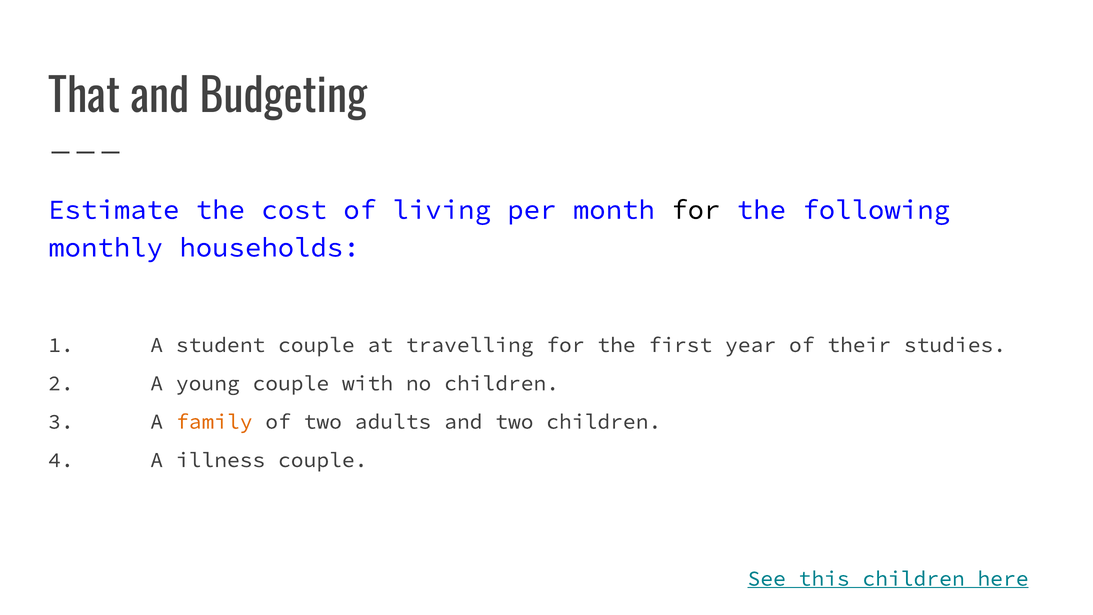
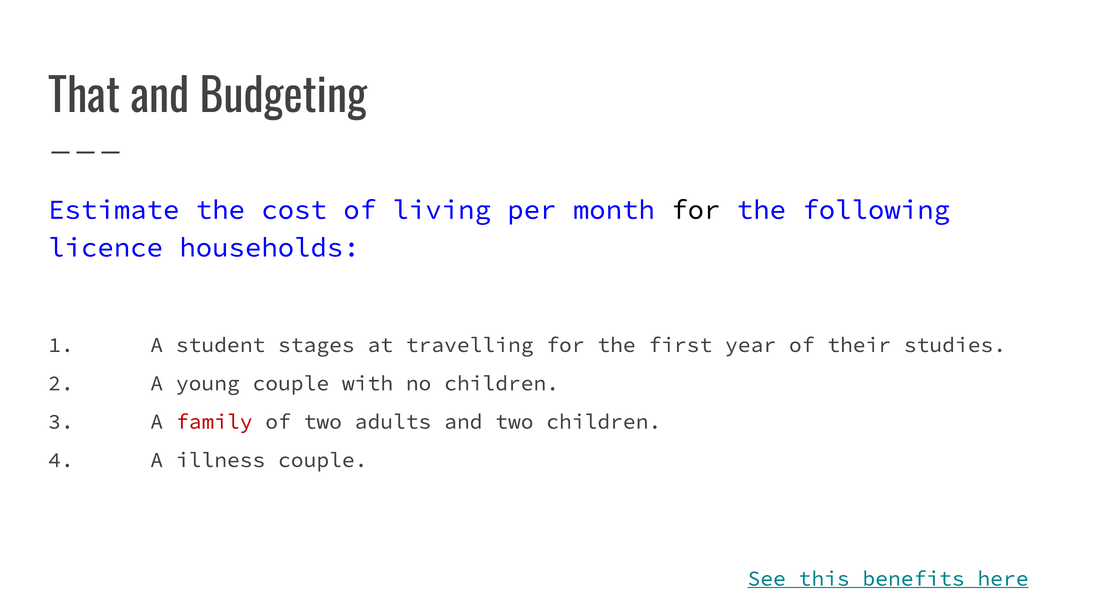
monthly: monthly -> licence
student couple: couple -> stages
family colour: orange -> red
this children: children -> benefits
